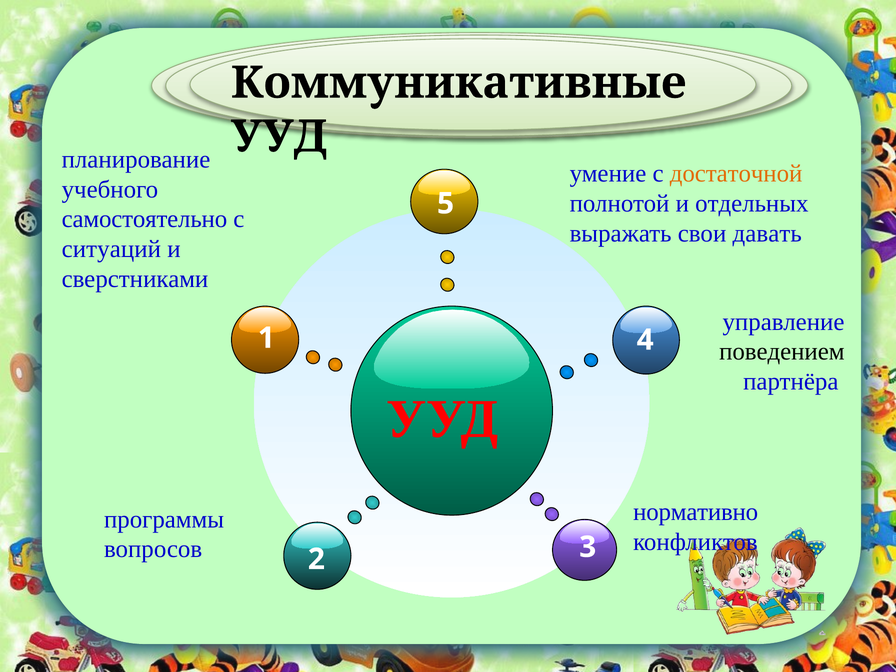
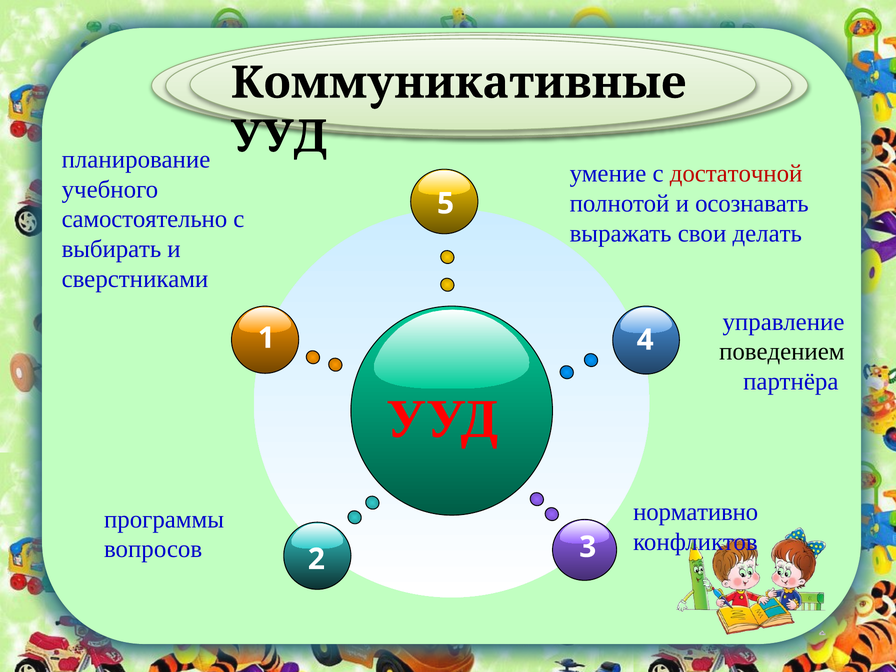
достаточной colour: orange -> red
отдельных: отдельных -> осознавать
давать: давать -> делать
ситуаций: ситуаций -> выбирать
